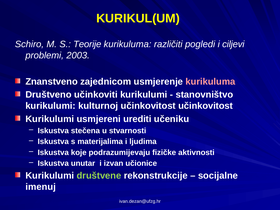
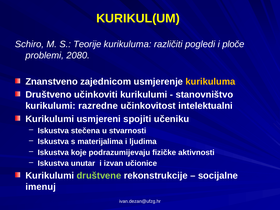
ciljevi: ciljevi -> ploče
2003: 2003 -> 2080
kurikuluma at (210, 82) colour: pink -> yellow
kulturnoj: kulturnoj -> razredne
učinkovitost učinkovitost: učinkovitost -> intelektualni
urediti: urediti -> spojiti
